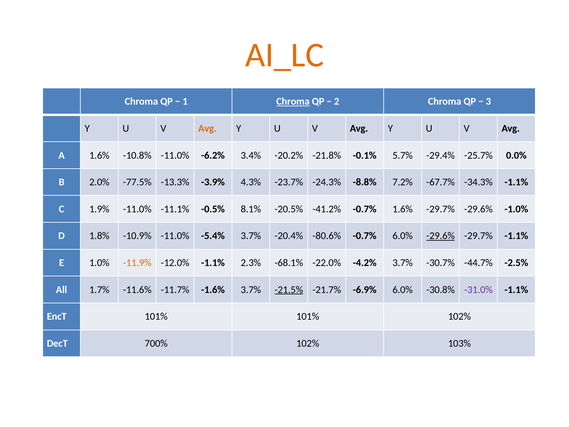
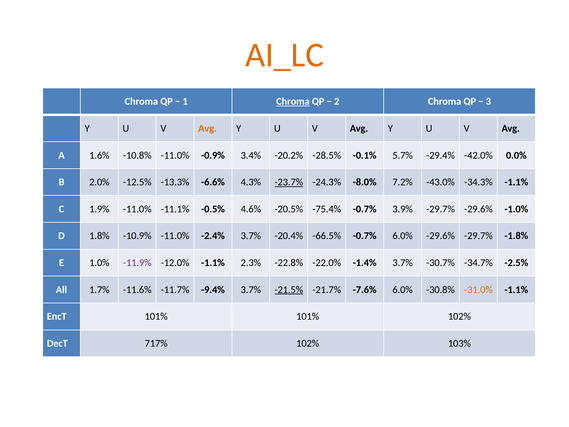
-6.2%: -6.2% -> -0.9%
-21.8%: -21.8% -> -28.5%
-25.7%: -25.7% -> -42.0%
-77.5%: -77.5% -> -12.5%
-3.9%: -3.9% -> -6.6%
-23.7% underline: none -> present
-8.8%: -8.8% -> -8.0%
-67.7%: -67.7% -> -43.0%
8.1%: 8.1% -> 4.6%
-41.2%: -41.2% -> -75.4%
-0.7% 1.6%: 1.6% -> 3.9%
-5.4%: -5.4% -> -2.4%
-80.6%: -80.6% -> -66.5%
-29.6% at (441, 236) underline: present -> none
-29.7% -1.1%: -1.1% -> -1.8%
-11.9% colour: orange -> purple
-68.1%: -68.1% -> -22.8%
-4.2%: -4.2% -> -1.4%
-44.7%: -44.7% -> -34.7%
-1.6%: -1.6% -> -9.4%
-6.9%: -6.9% -> -7.6%
-31.0% colour: purple -> orange
700%: 700% -> 717%
